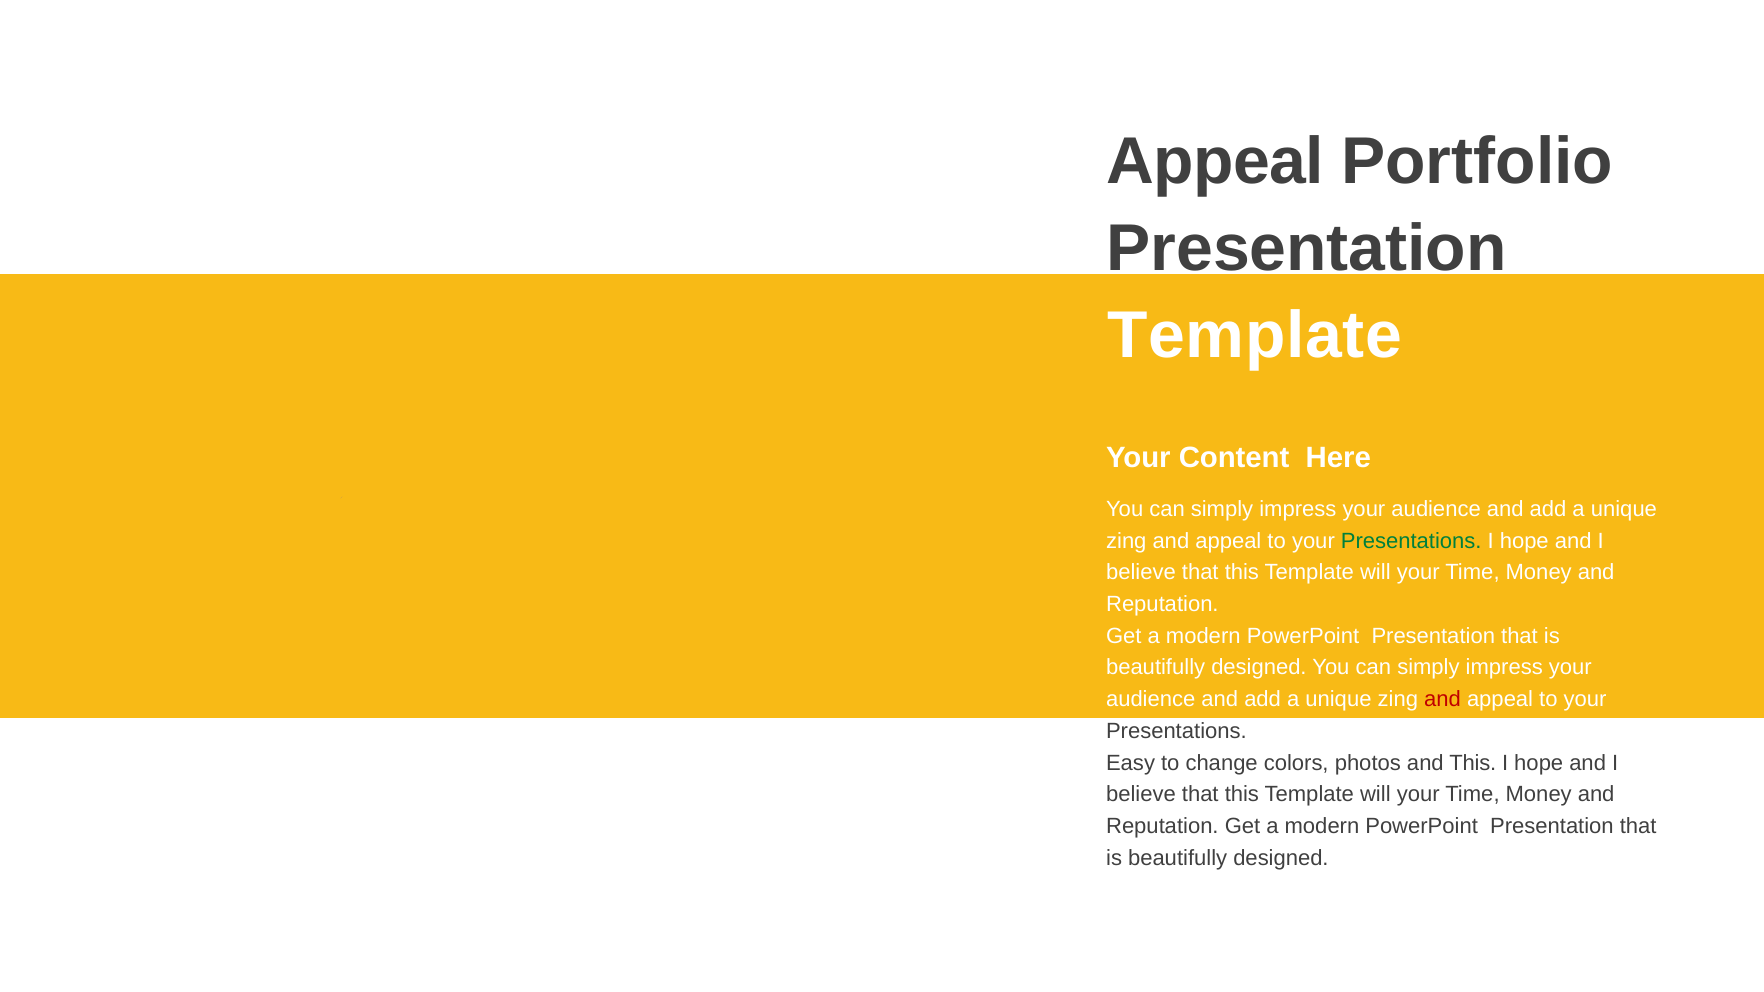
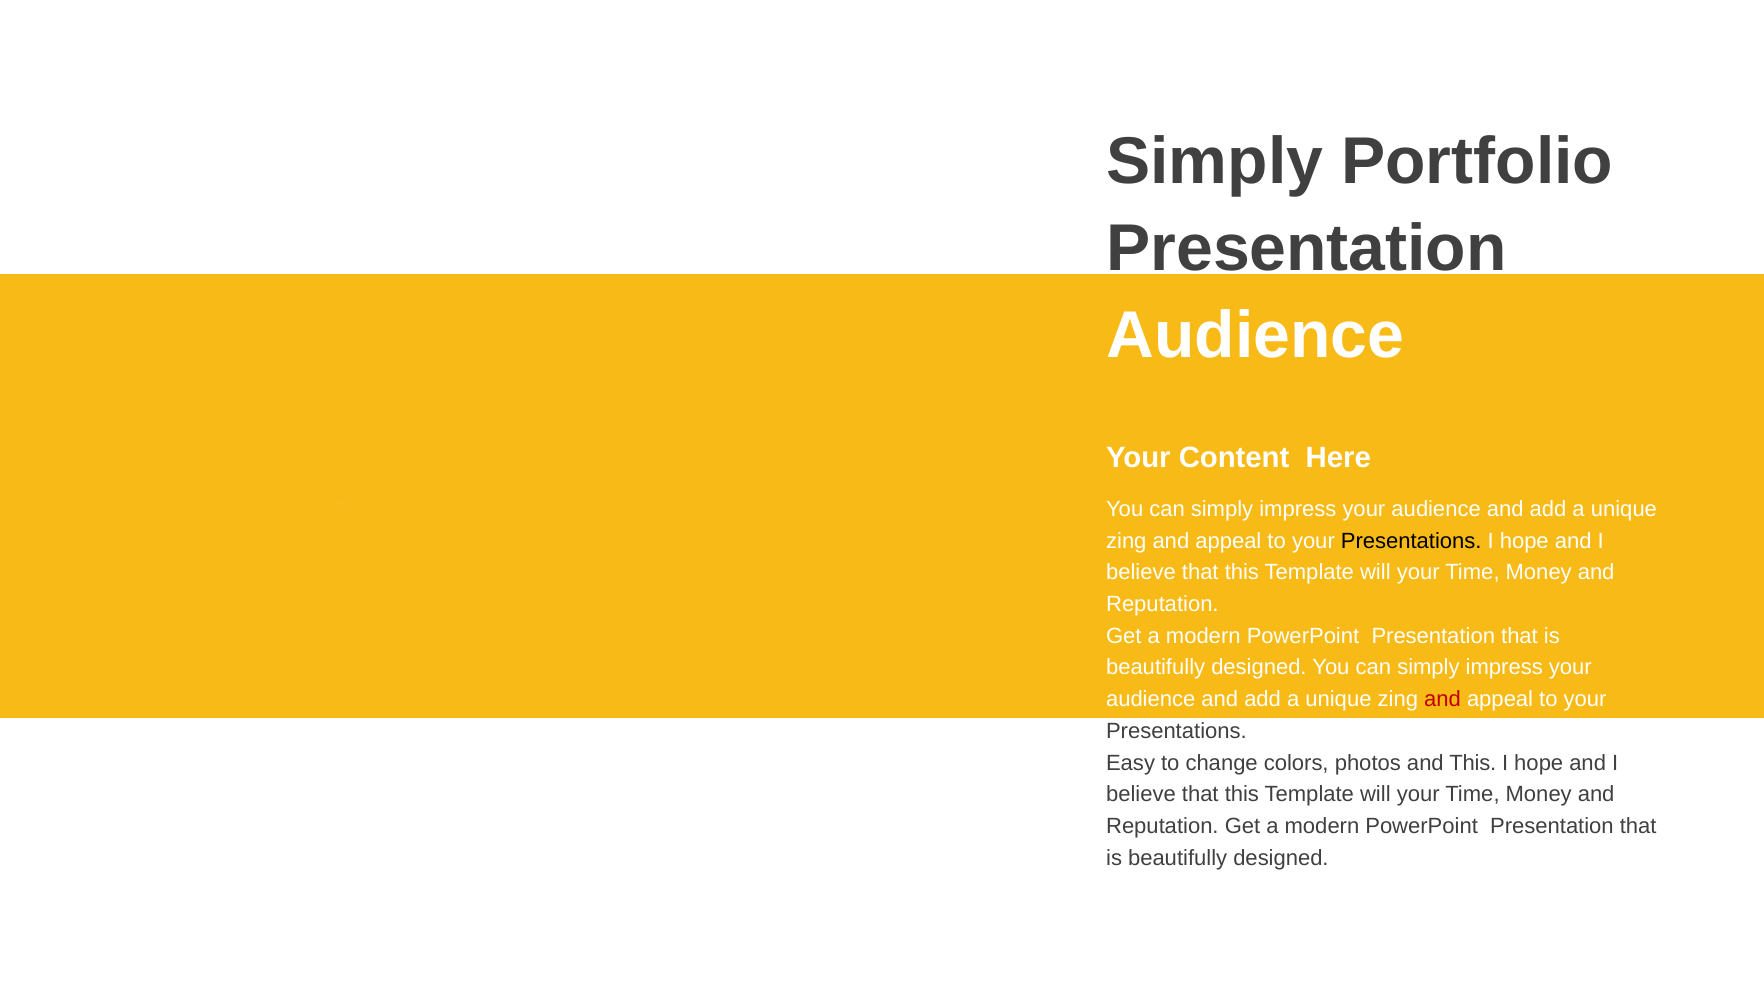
Appeal at (1215, 161): Appeal -> Simply
Template at (1255, 336): Template -> Audience
Presentations at (1411, 541) colour: green -> black
